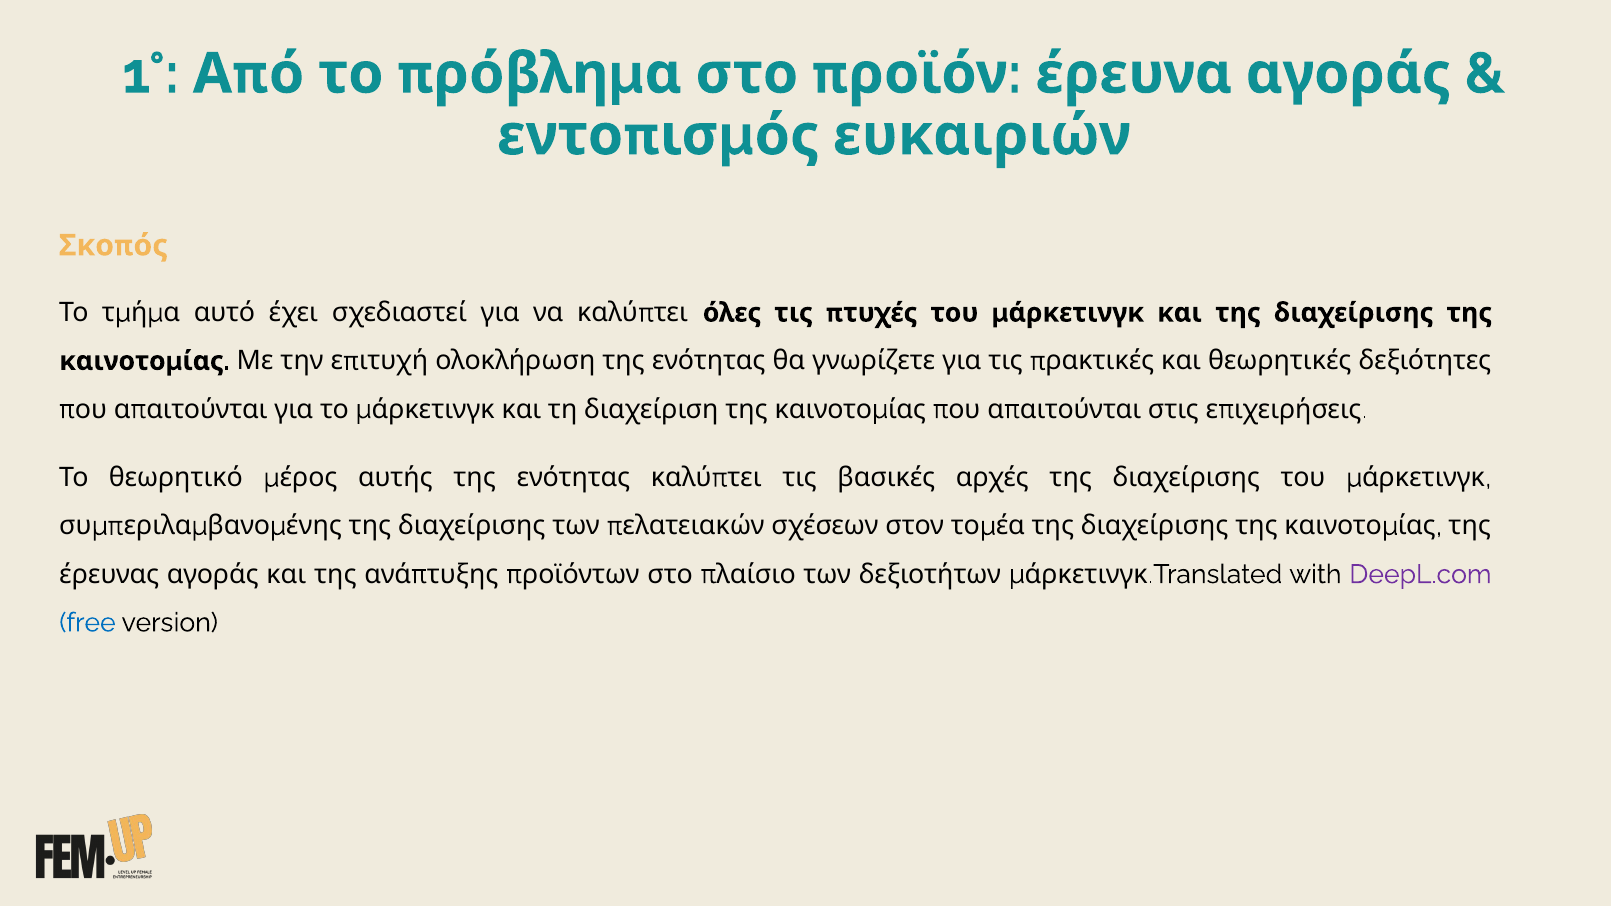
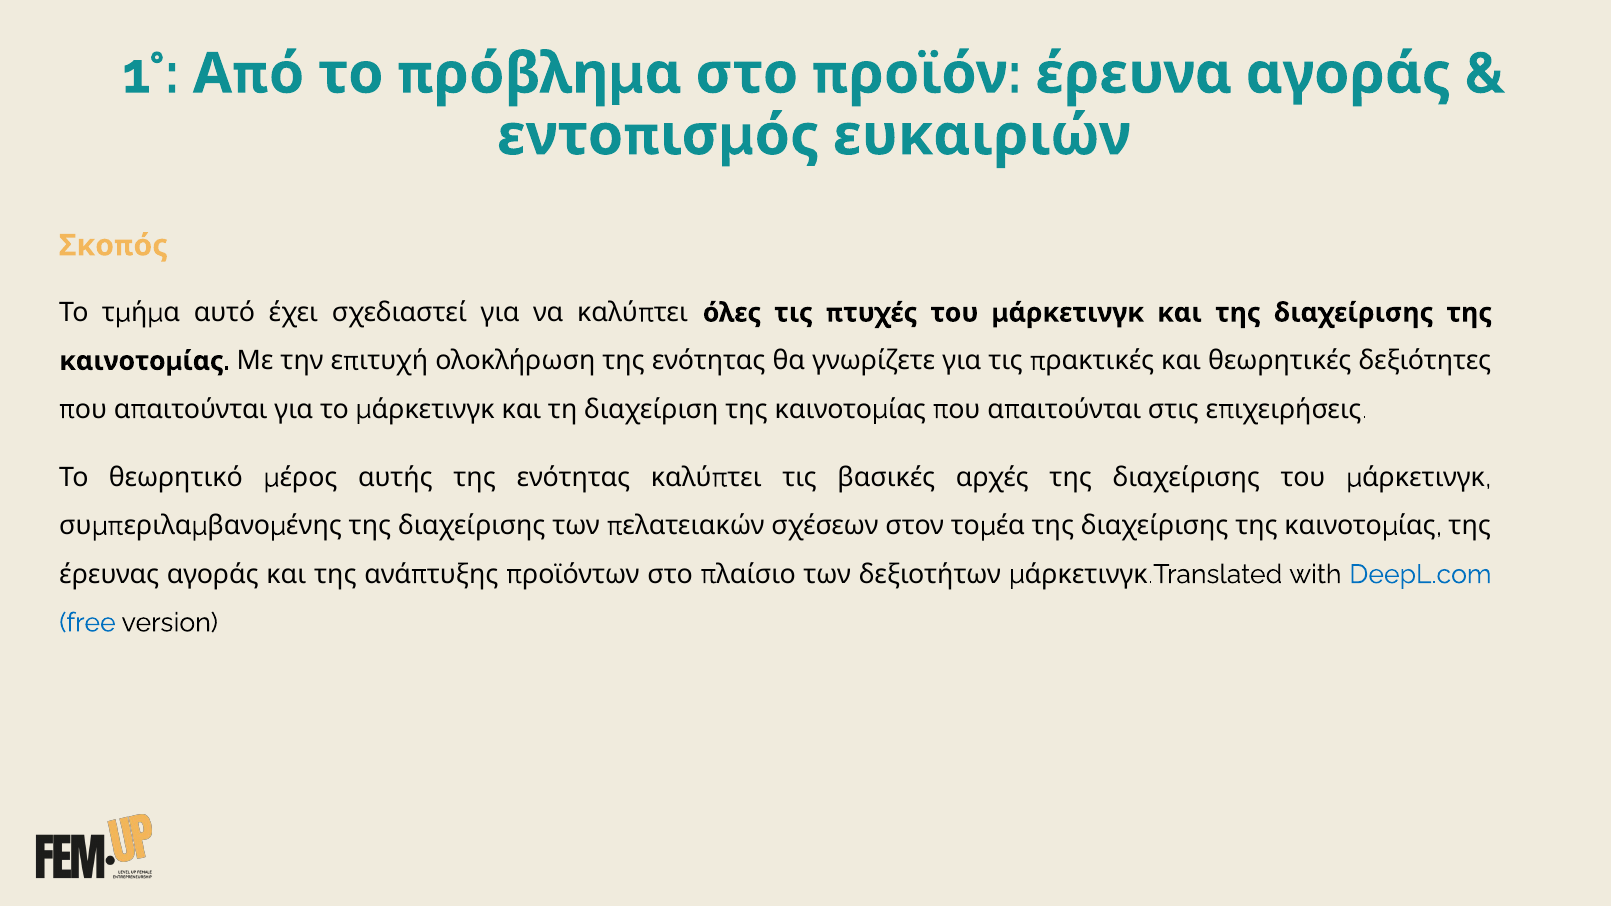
DeepL.com colour: purple -> blue
